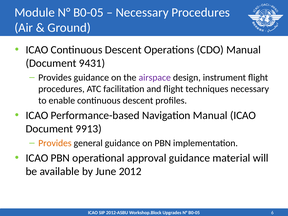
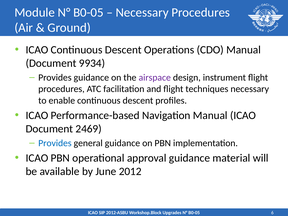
9431: 9431 -> 9934
9913: 9913 -> 2469
Provides at (55, 143) colour: orange -> blue
